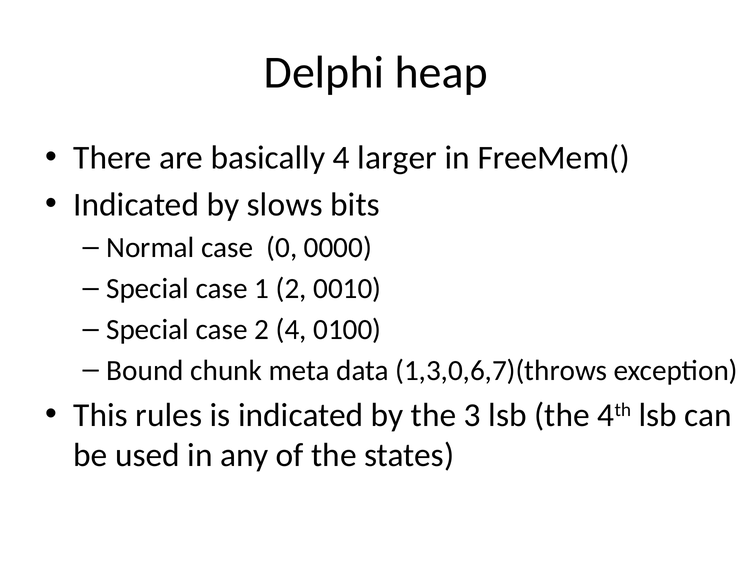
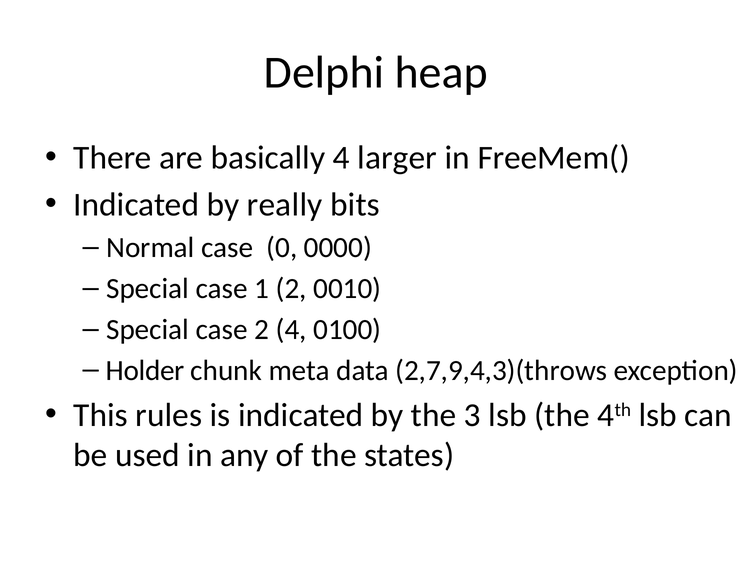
slows: slows -> really
Bound: Bound -> Holder
1,3,0,6,7)(throws: 1,3,0,6,7)(throws -> 2,7,9,4,3)(throws
